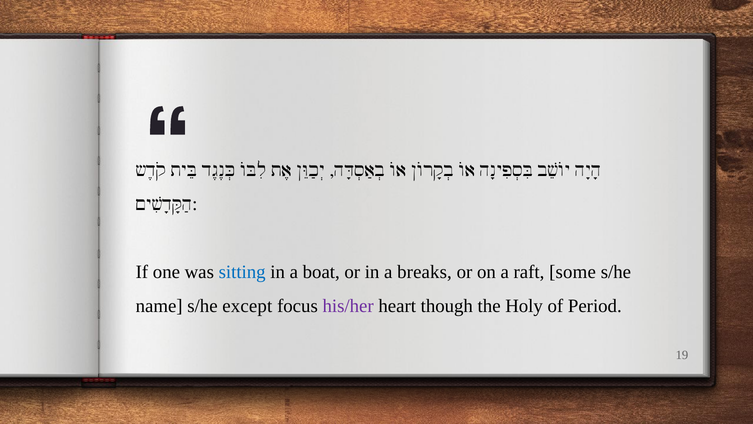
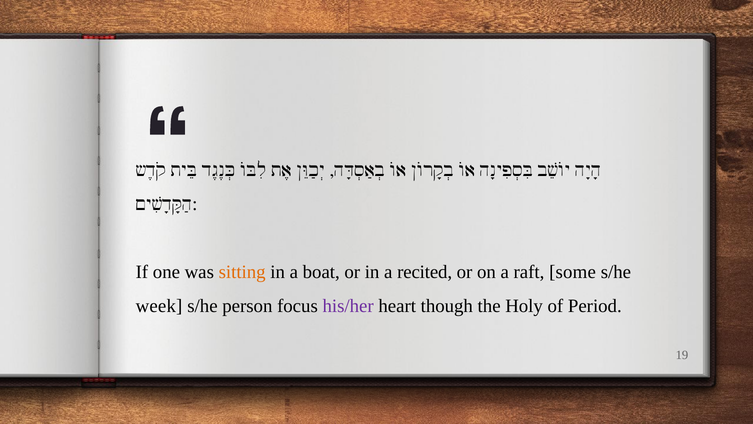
sitting colour: blue -> orange
breaks: breaks -> recited
name: name -> week
except: except -> person
